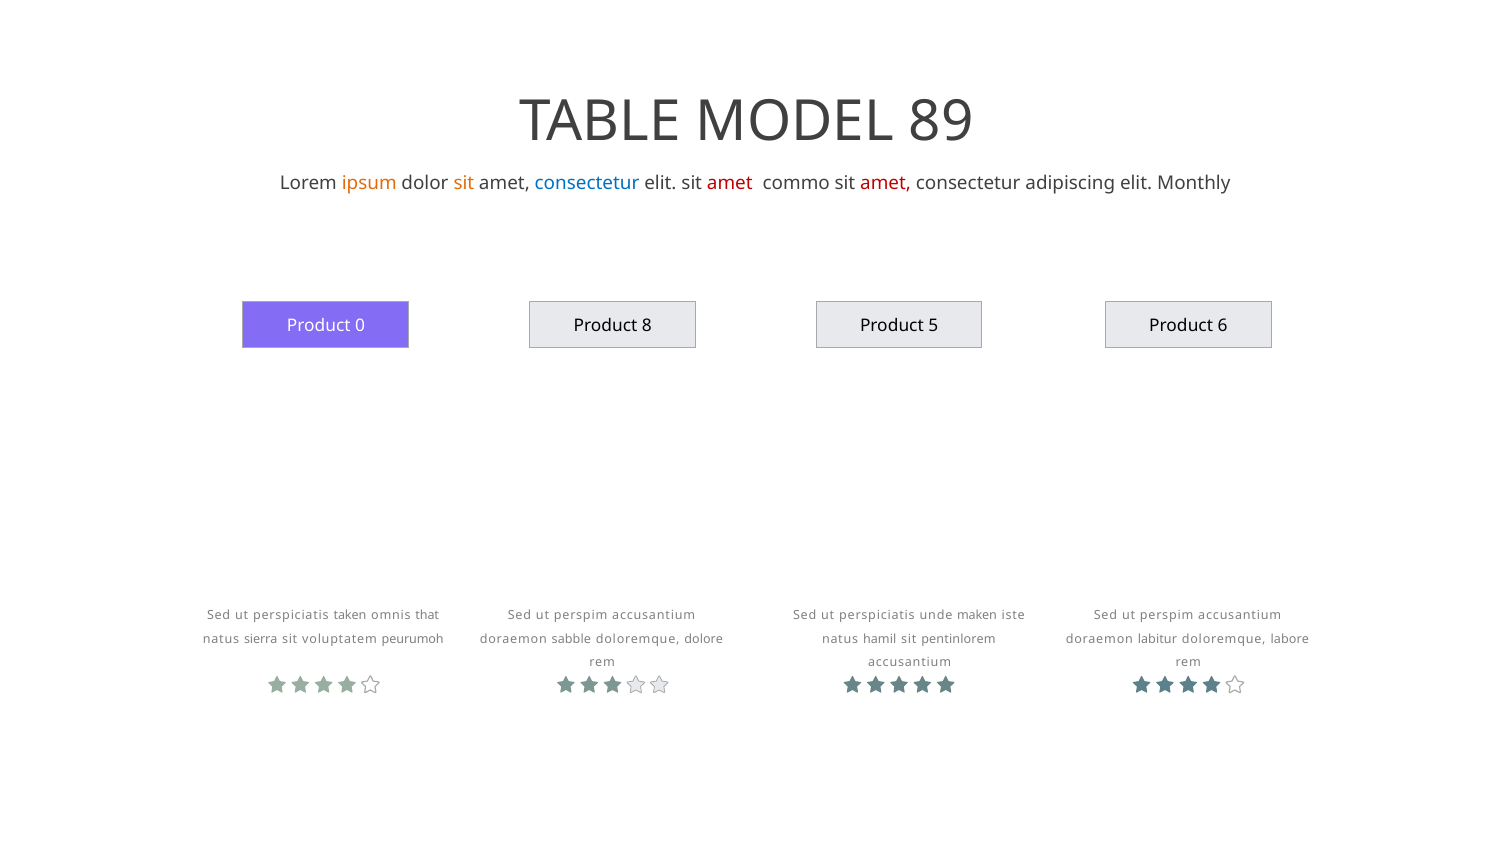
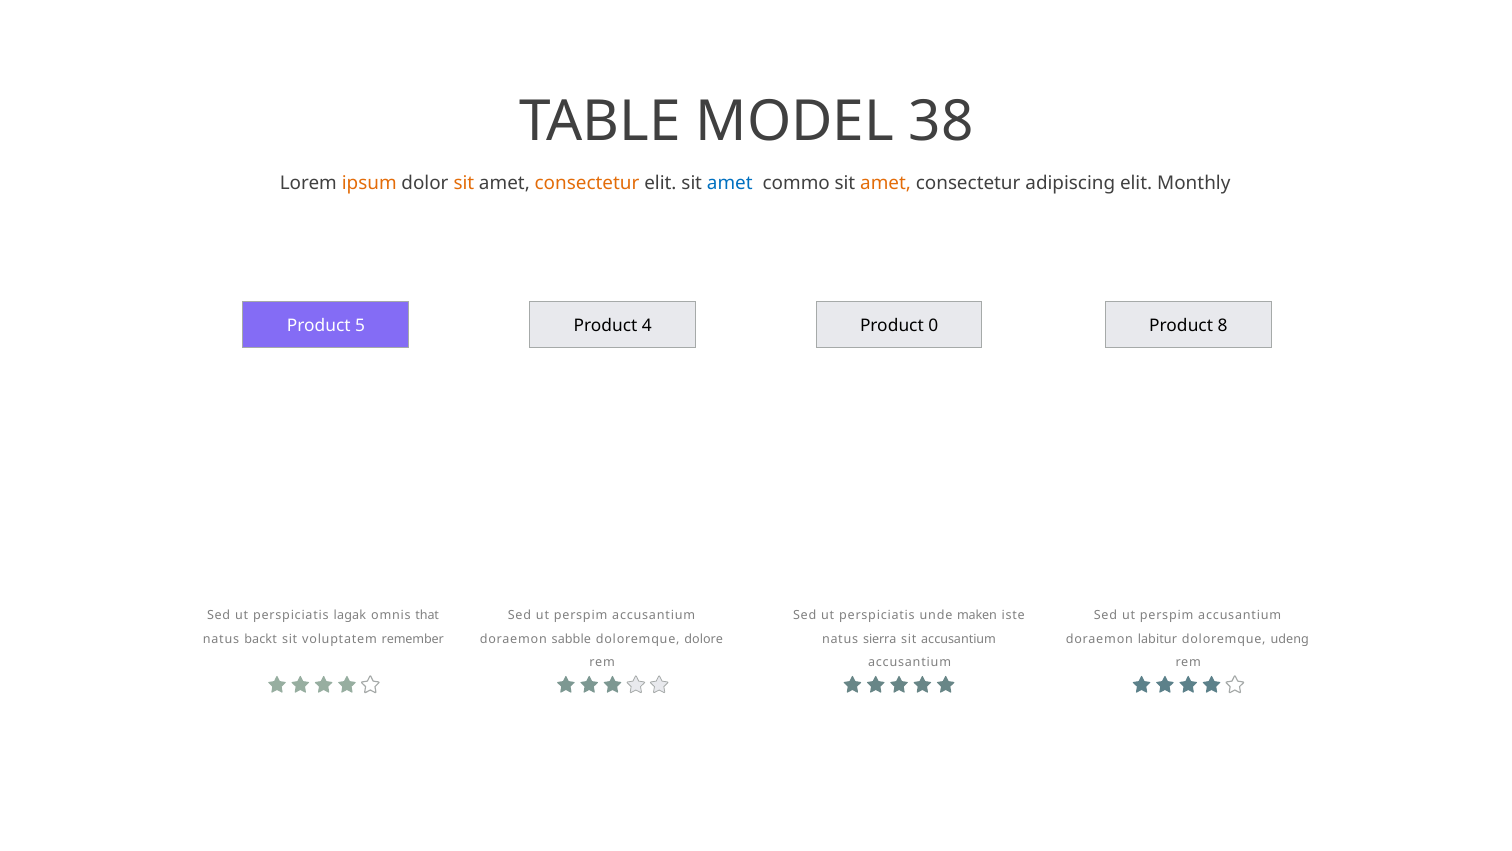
89: 89 -> 38
consectetur at (587, 183) colour: blue -> orange
amet at (730, 183) colour: red -> blue
amet at (886, 183) colour: red -> orange
0: 0 -> 5
8: 8 -> 4
5: 5 -> 0
6: 6 -> 8
taken: taken -> lagak
sierra: sierra -> backt
peurumoh: peurumoh -> remember
hamil: hamil -> sierra
sit pentinlorem: pentinlorem -> accusantium
labore: labore -> udeng
